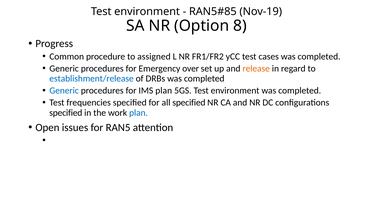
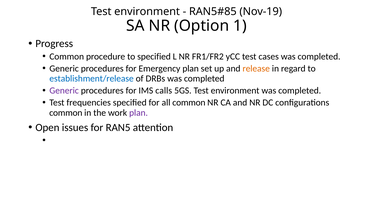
8: 8 -> 1
to assigned: assigned -> specified
Emergency over: over -> plan
Generic at (64, 91) colour: blue -> purple
IMS plan: plan -> calls
all specified: specified -> common
specified at (66, 113): specified -> common
plan at (139, 113) colour: blue -> purple
